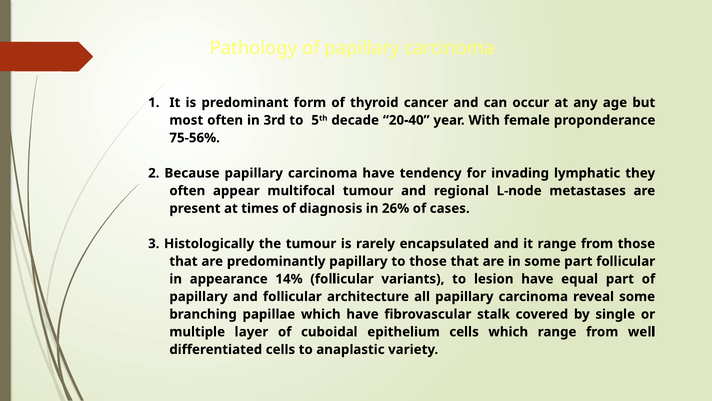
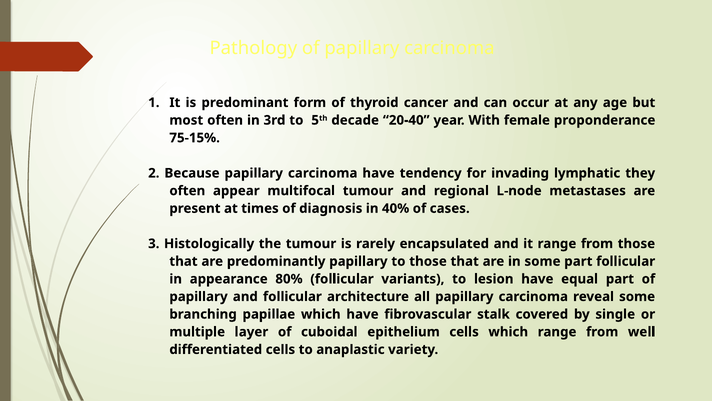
75-56%: 75-56% -> 75-15%
26%: 26% -> 40%
14%: 14% -> 80%
